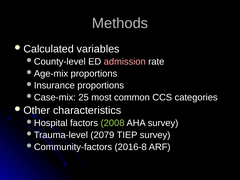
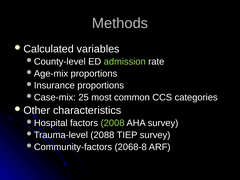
admission colour: pink -> light green
2079: 2079 -> 2088
2016-8: 2016-8 -> 2068-8
